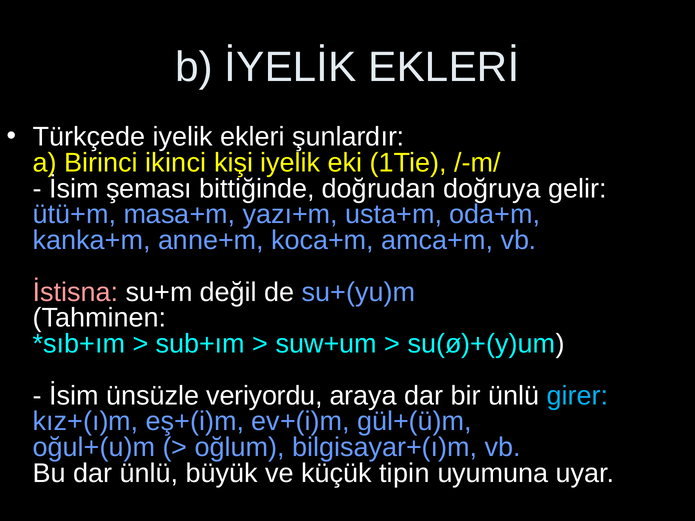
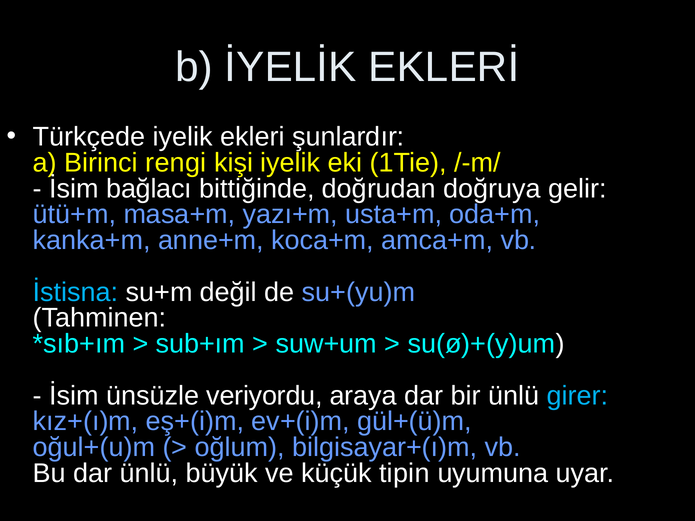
ikinci: ikinci -> rengi
şeması: şeması -> bağlacı
İstisna colour: pink -> light blue
